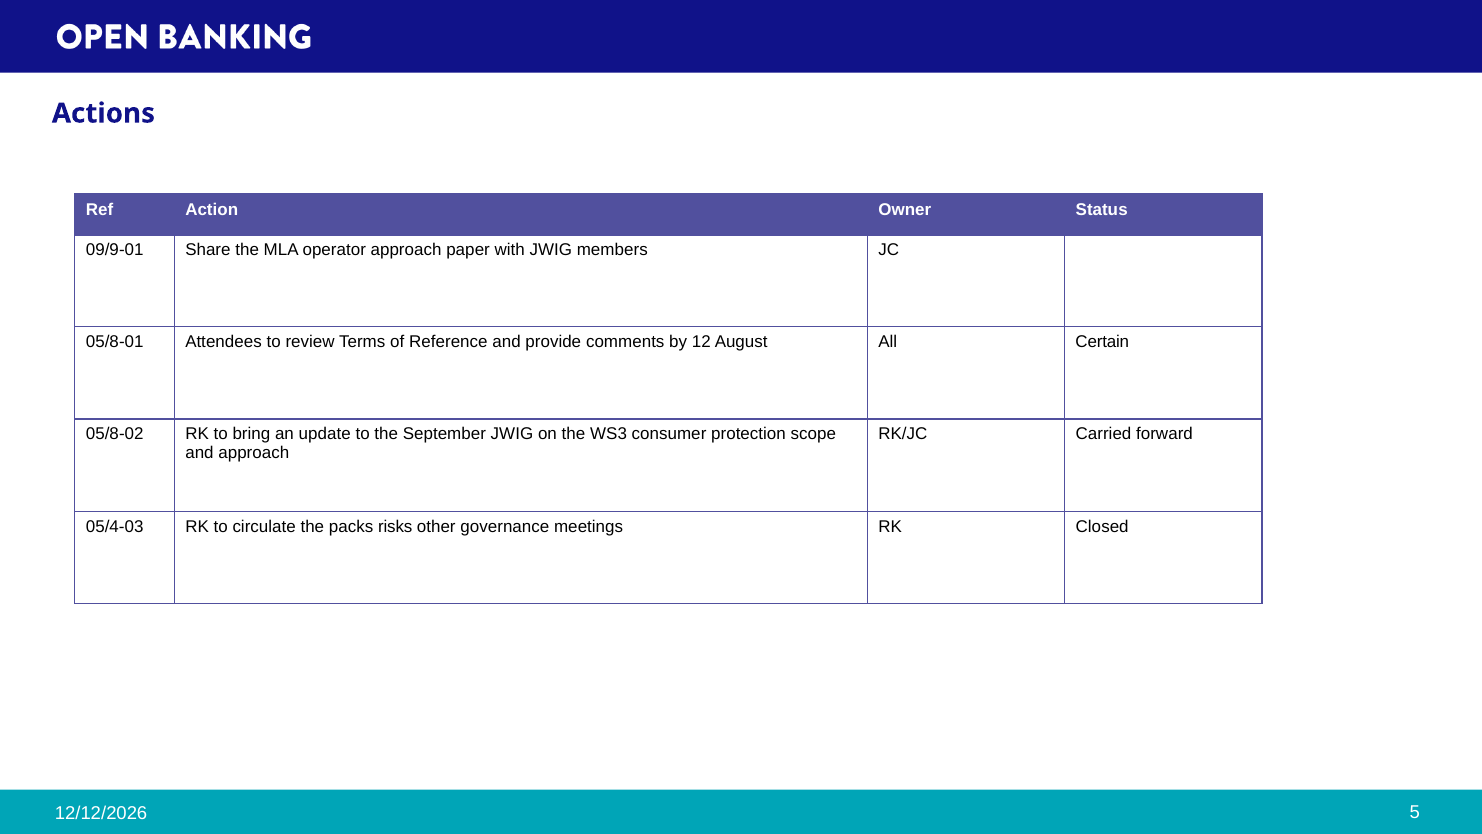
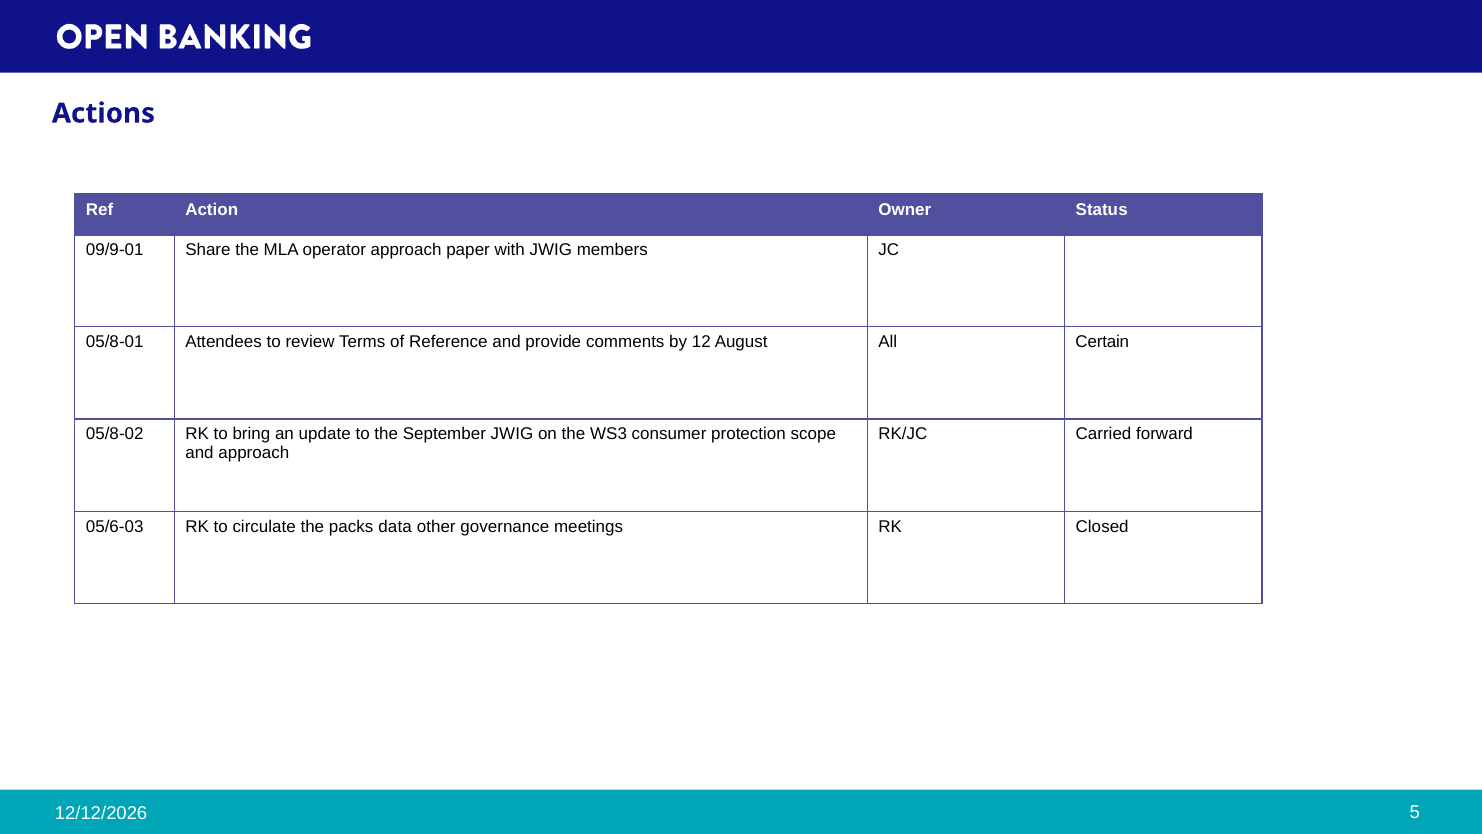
05/4-03: 05/4-03 -> 05/6-03
risks: risks -> data
